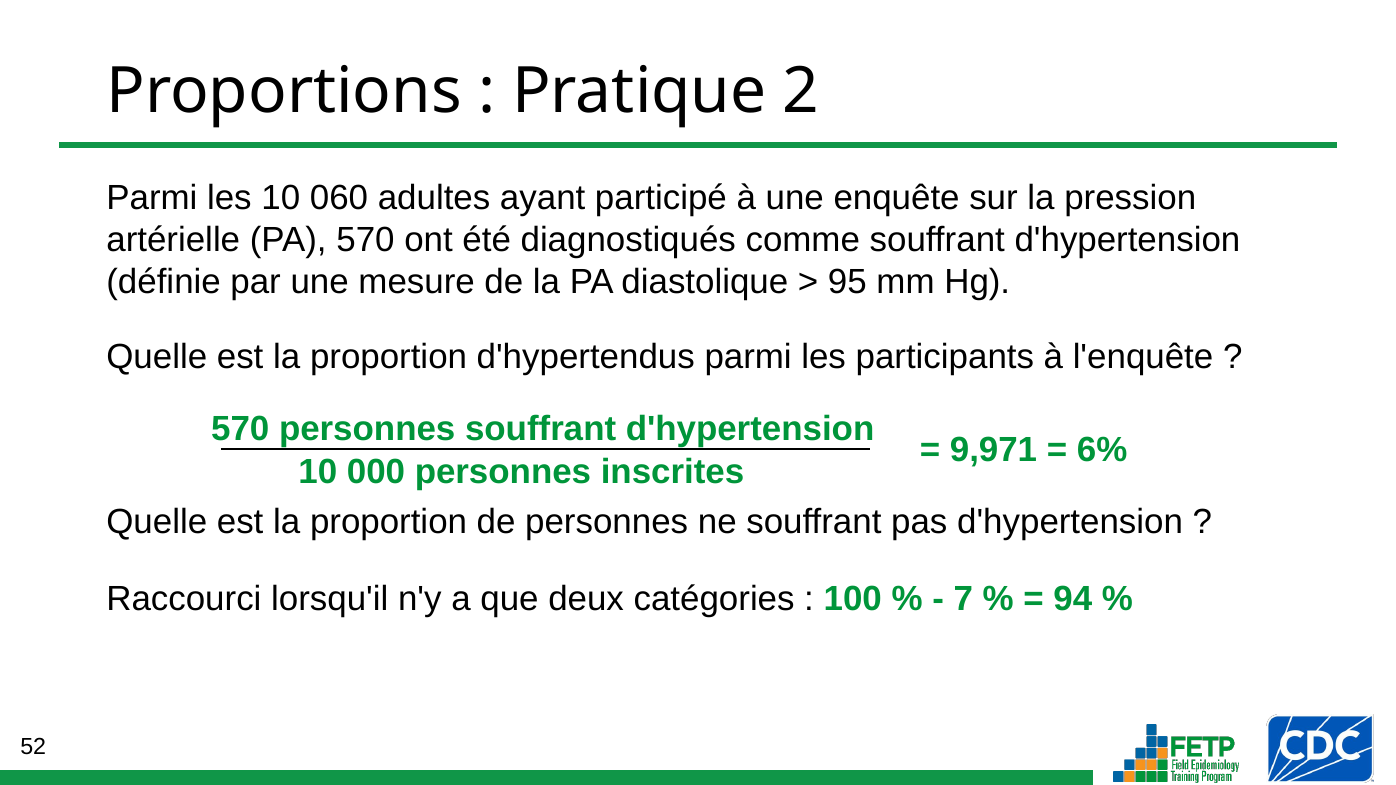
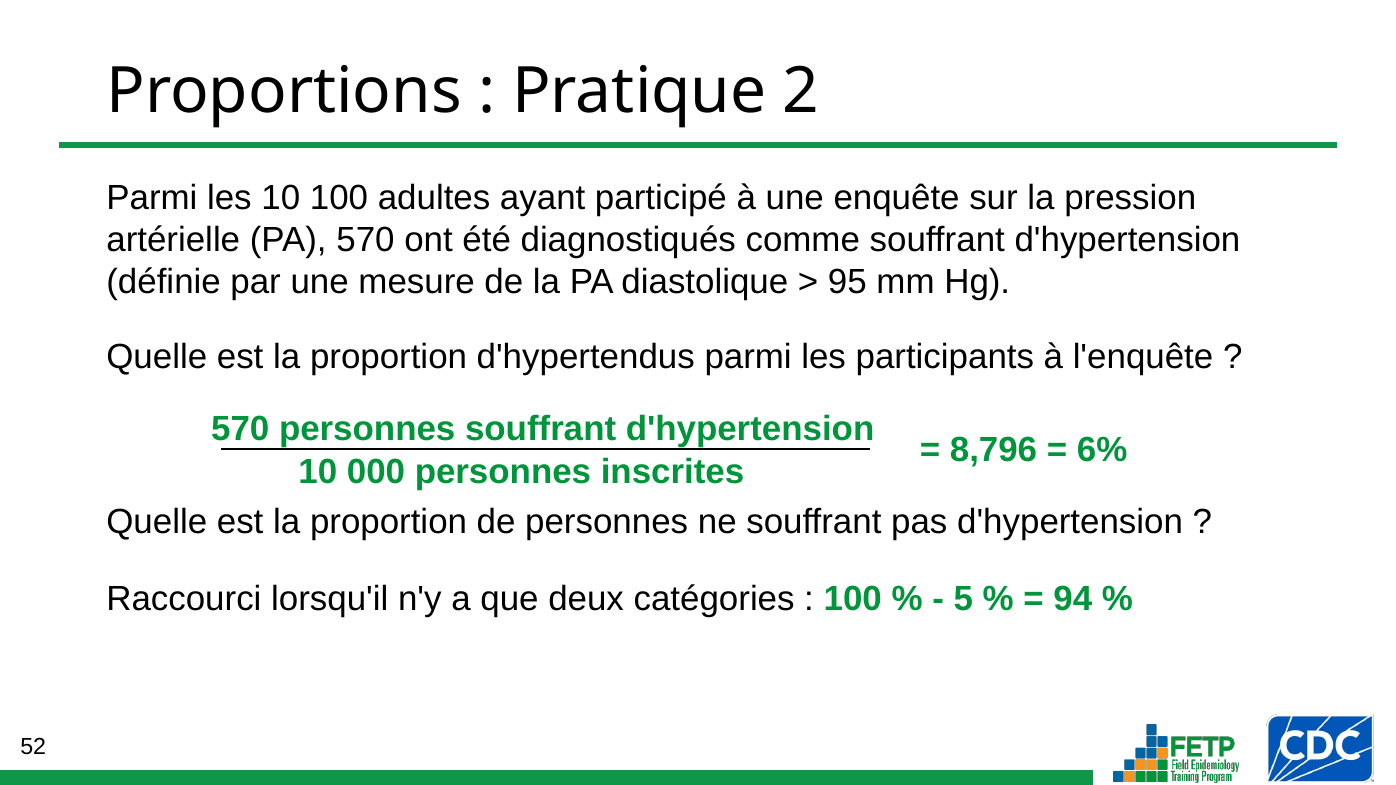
10 060: 060 -> 100
9,971: 9,971 -> 8,796
7: 7 -> 5
